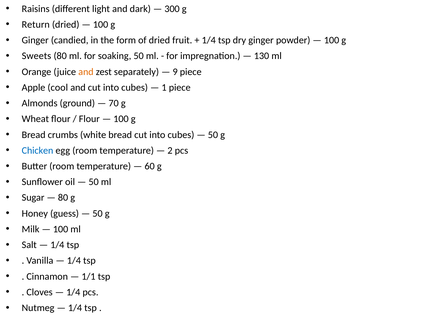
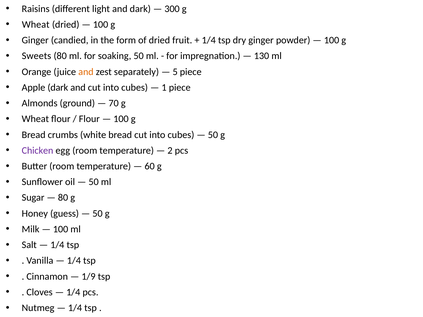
Return at (36, 25): Return -> Wheat
9: 9 -> 5
Apple cool: cool -> dark
Chicken colour: blue -> purple
1/1: 1/1 -> 1/9
